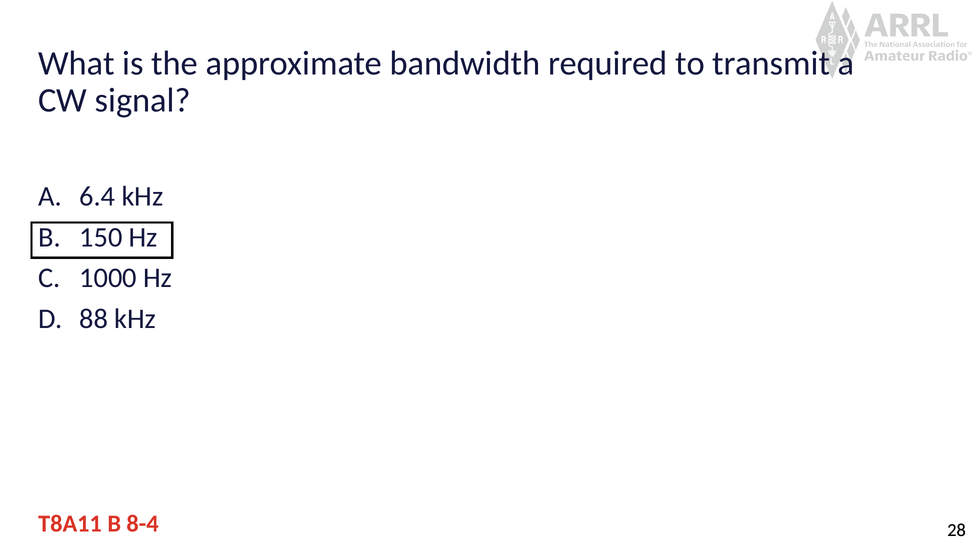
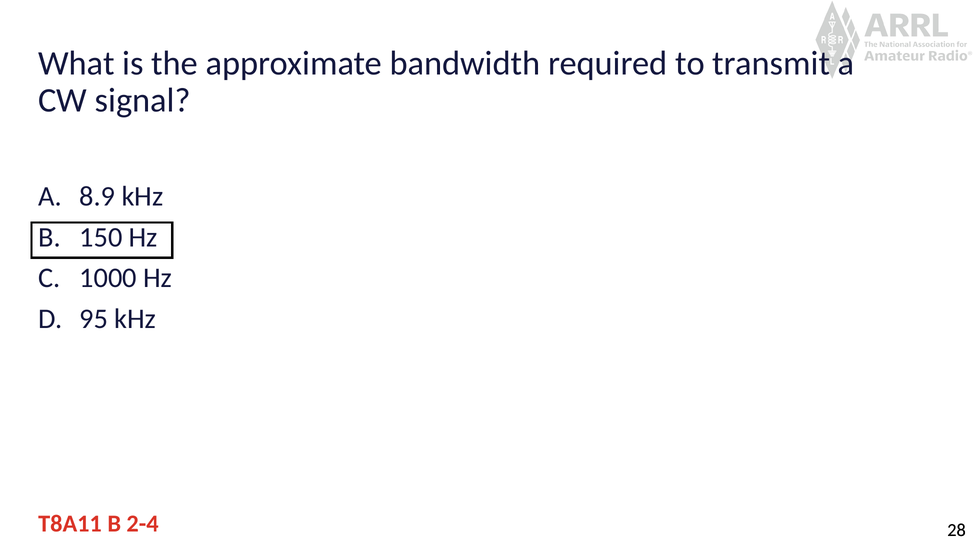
6.4: 6.4 -> 8.9
88: 88 -> 95
8-4: 8-4 -> 2-4
